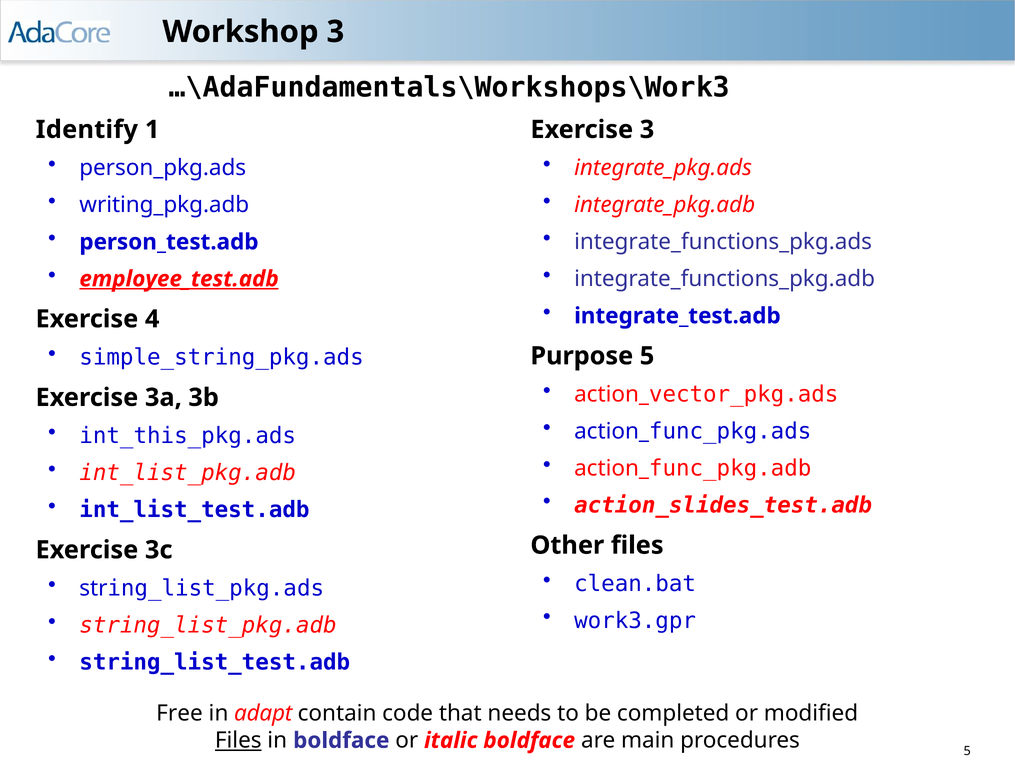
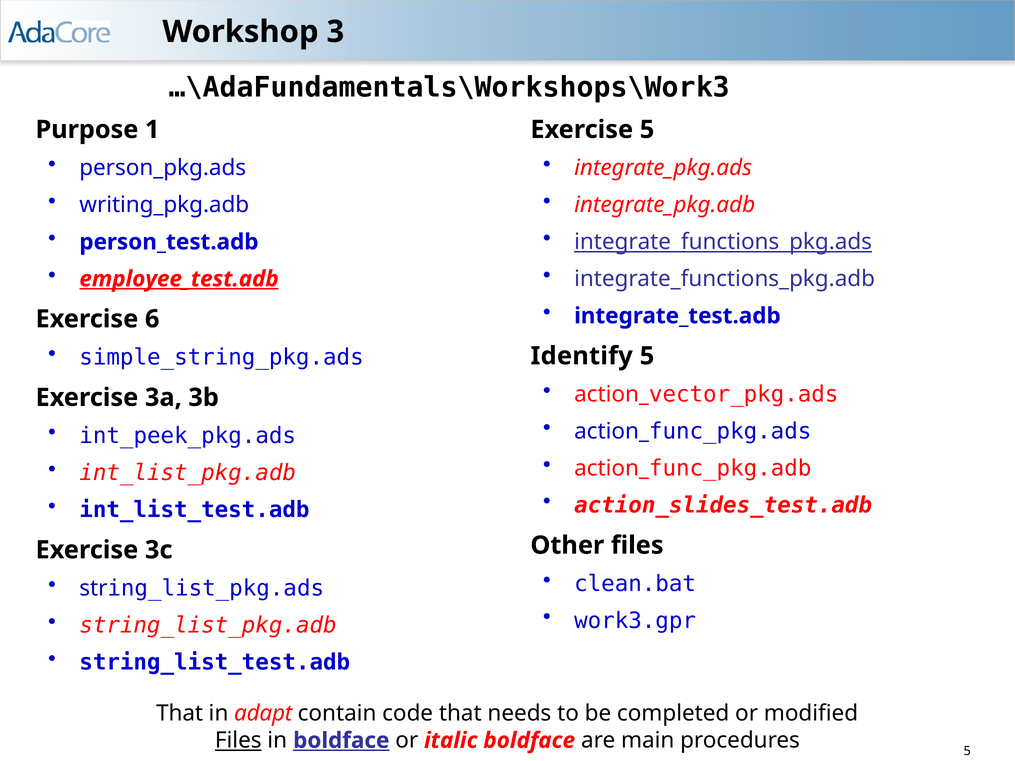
Identify: Identify -> Purpose
Exercise 3: 3 -> 5
integrate_functions_pkg.ads underline: none -> present
4: 4 -> 6
Purpose: Purpose -> Identify
int_this_pkg.ads: int_this_pkg.ads -> int_peek_pkg.ads
Free at (180, 714): Free -> That
boldface at (341, 741) underline: none -> present
